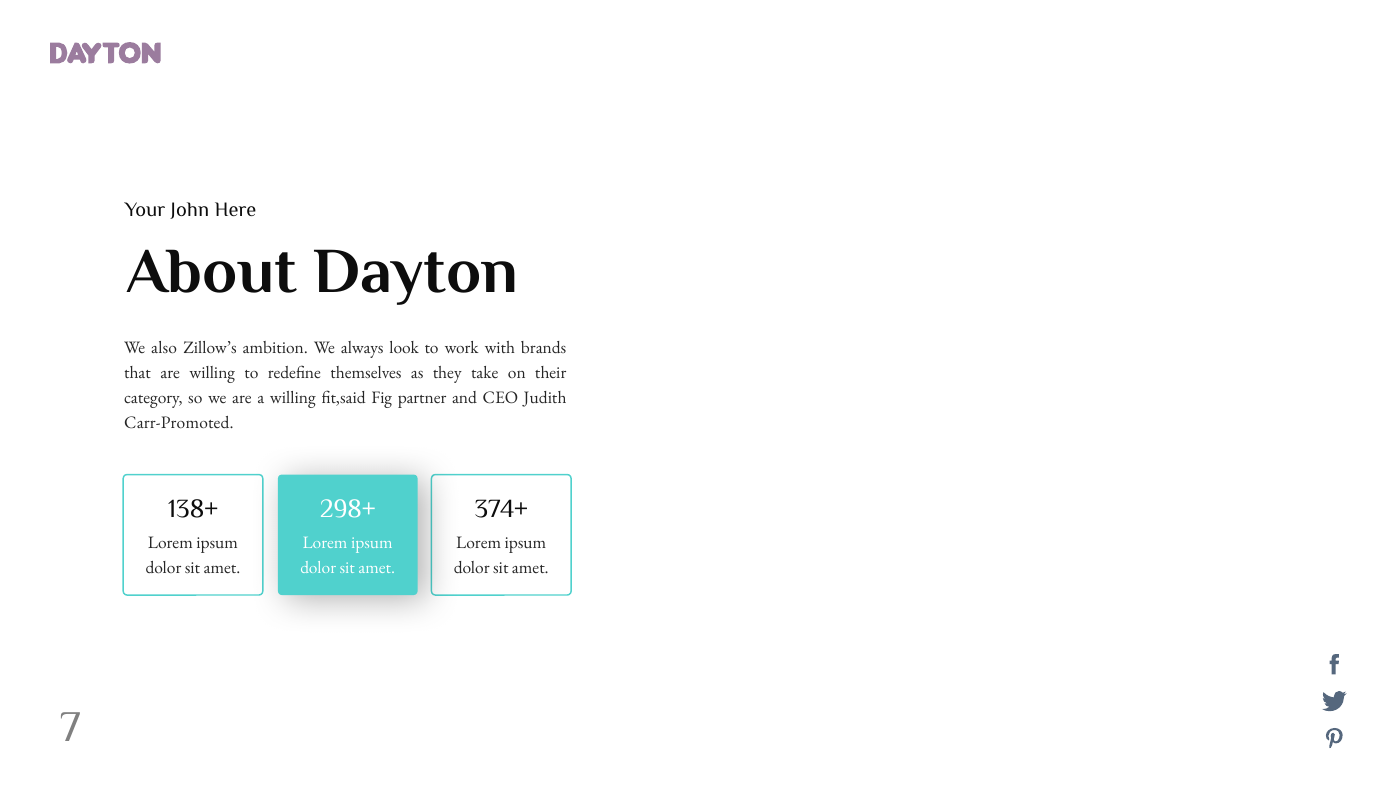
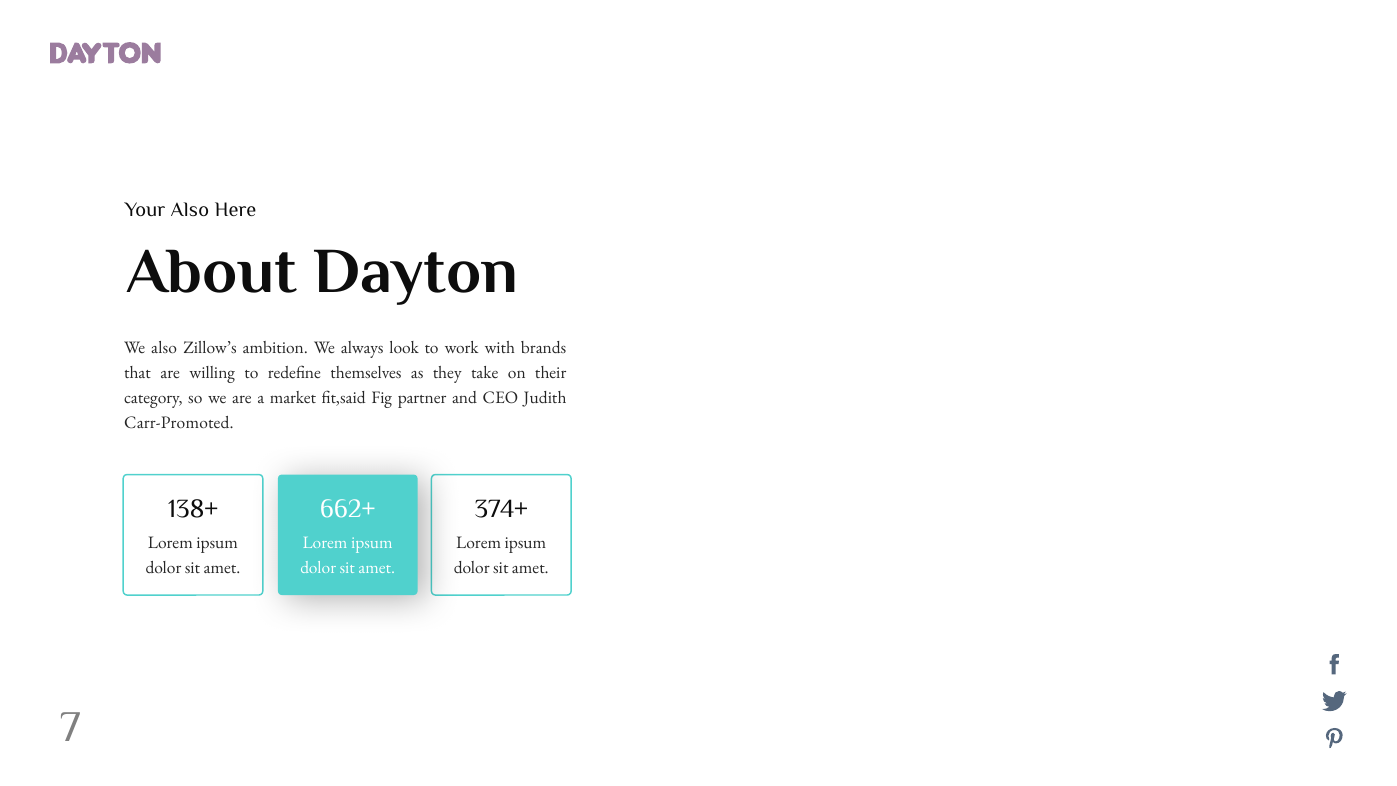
Your John: John -> Also
a willing: willing -> market
298+: 298+ -> 662+
